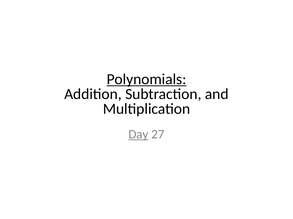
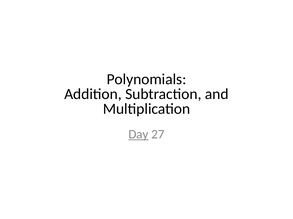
Polynomials underline: present -> none
